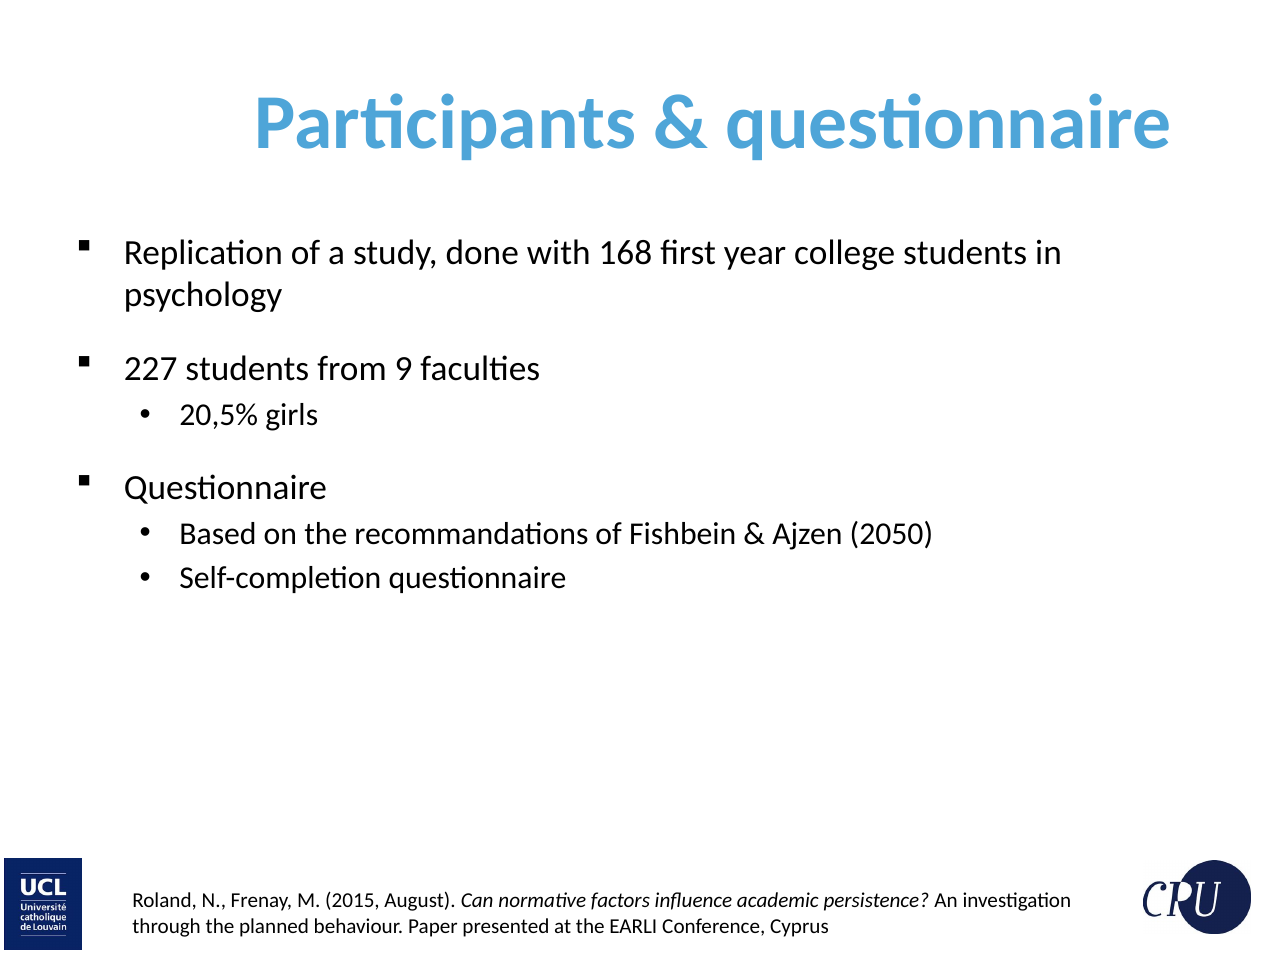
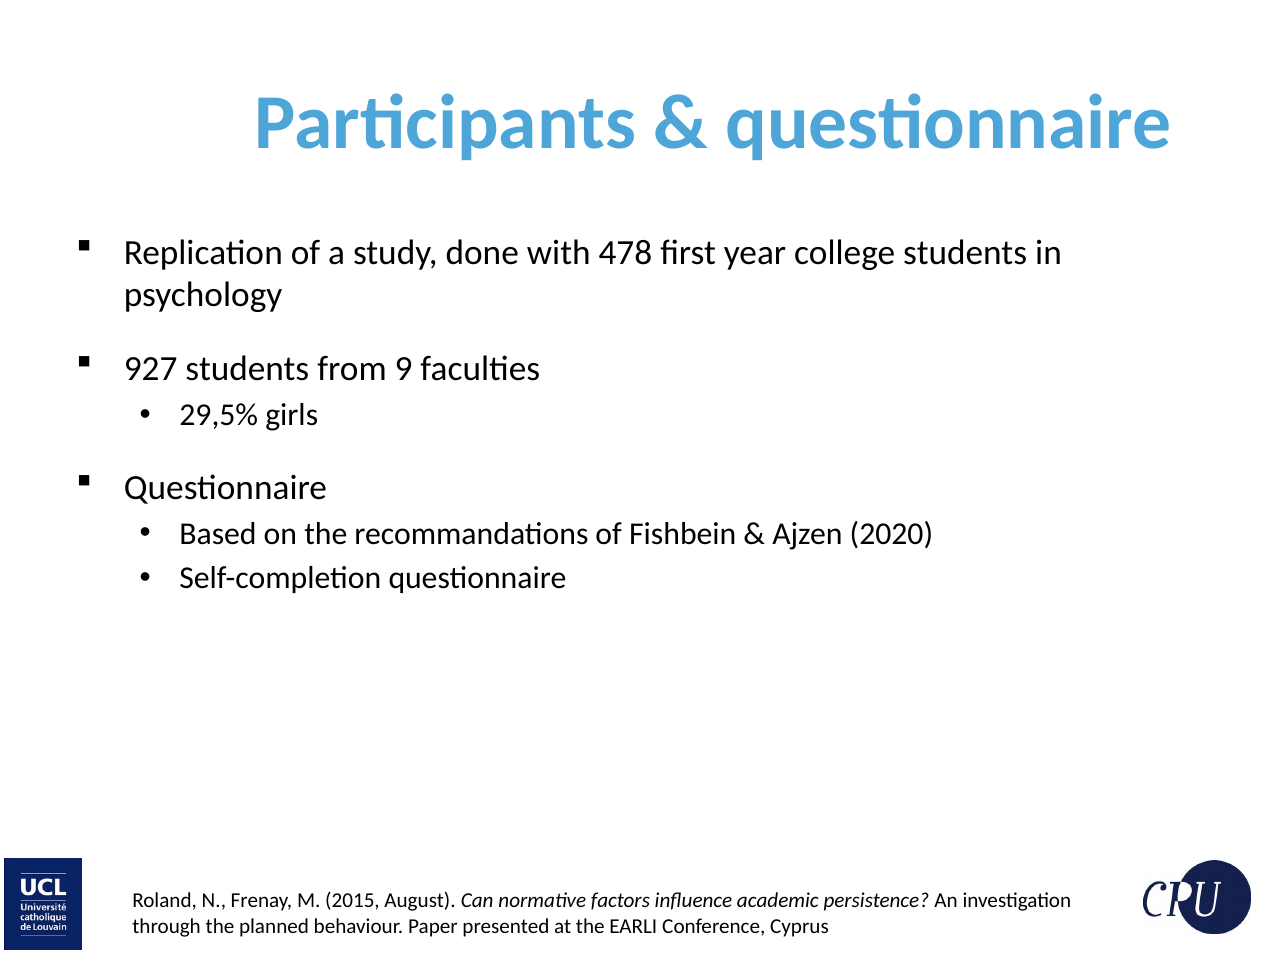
168: 168 -> 478
227: 227 -> 927
20,5%: 20,5% -> 29,5%
2050: 2050 -> 2020
